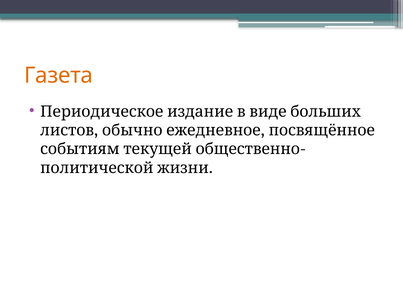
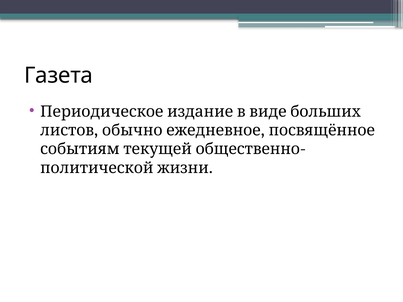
Газета colour: orange -> black
